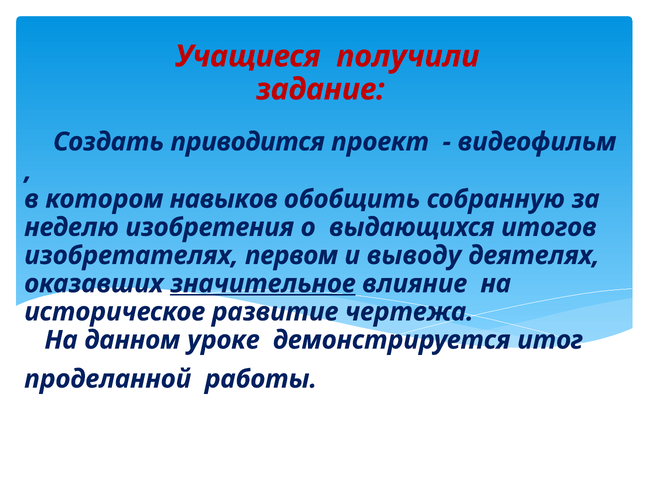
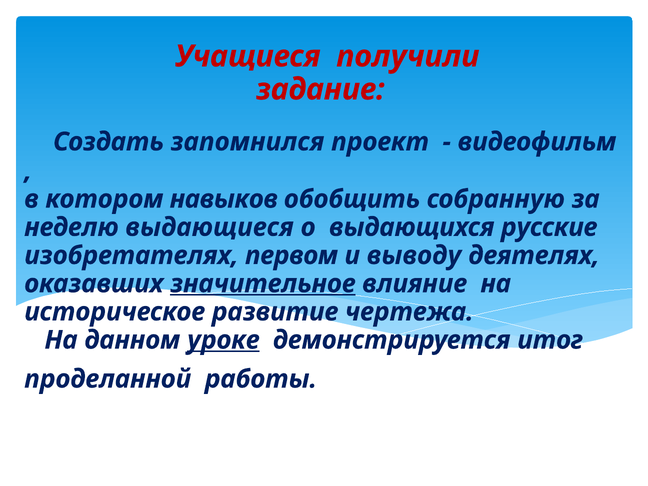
приводится: приводится -> запомнился
изобретения: изобретения -> выдающиеся
итогов: итогов -> русские
уроке underline: none -> present
